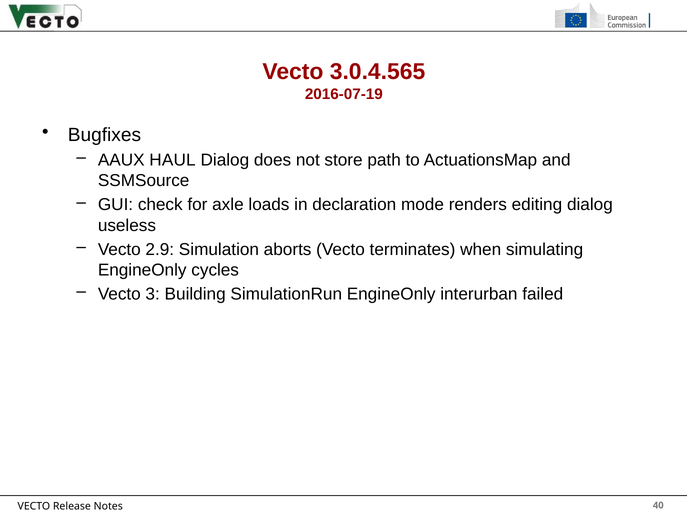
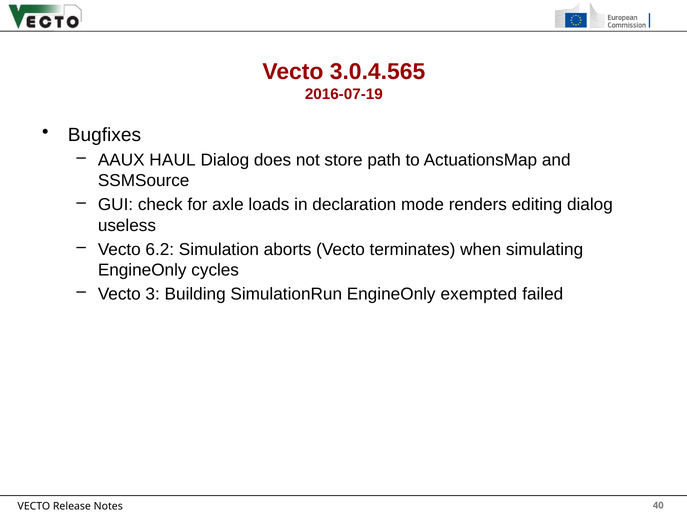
2.9: 2.9 -> 6.2
interurban: interurban -> exempted
